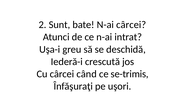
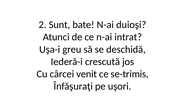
N-ai cârcei: cârcei -> duioşi
când: când -> venit
